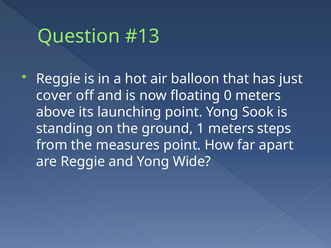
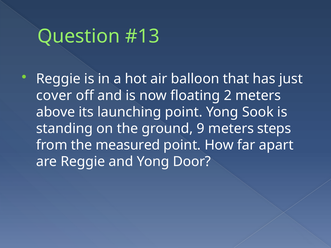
0: 0 -> 2
1: 1 -> 9
measures: measures -> measured
Wide: Wide -> Door
